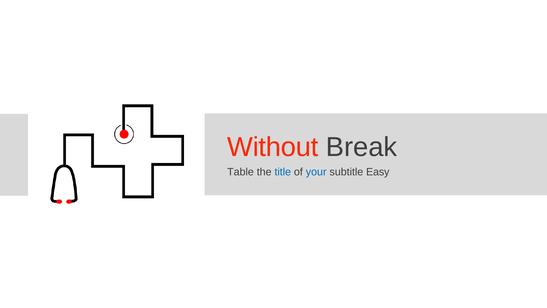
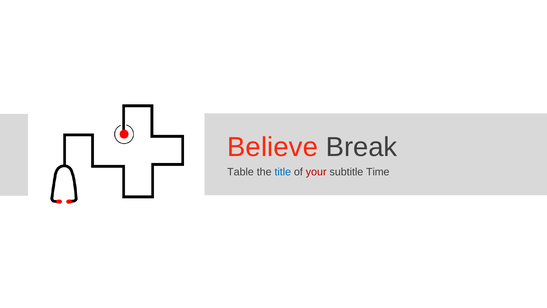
Without: Without -> Believe
your colour: blue -> red
Easy: Easy -> Time
